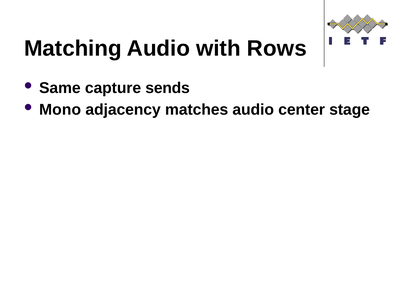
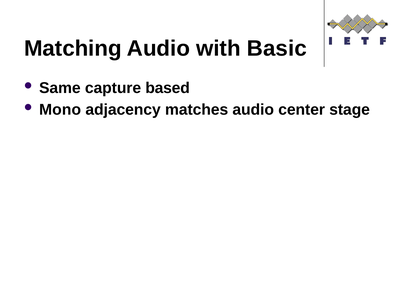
Rows: Rows -> Basic
sends: sends -> based
